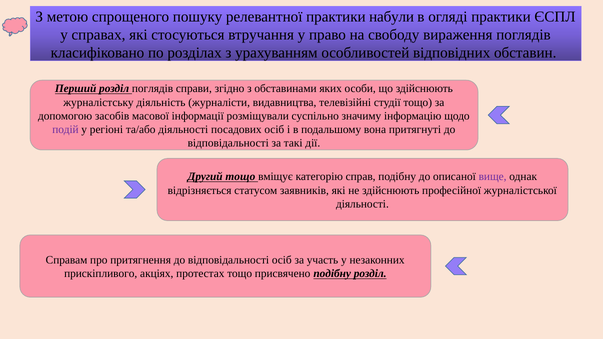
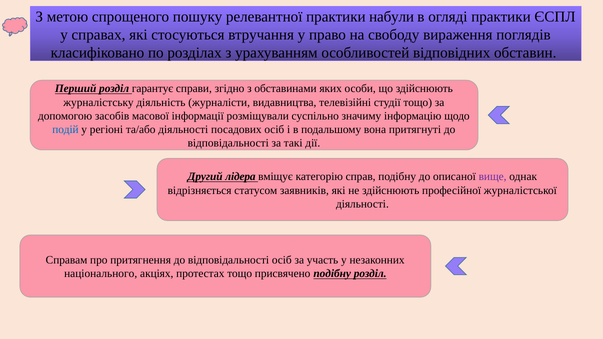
розділ поглядів: поглядів -> гарантує
подій colour: purple -> blue
Другий тощо: тощо -> лідера
прискіпливого: прискіпливого -> національного
